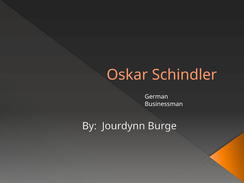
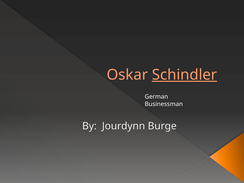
Schindler underline: none -> present
